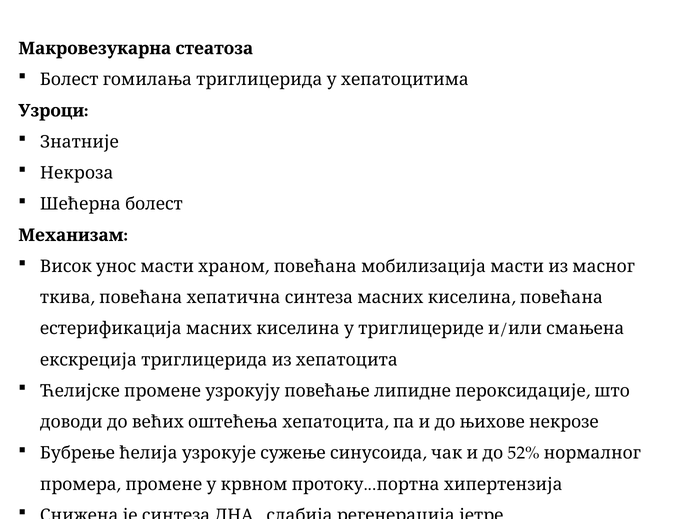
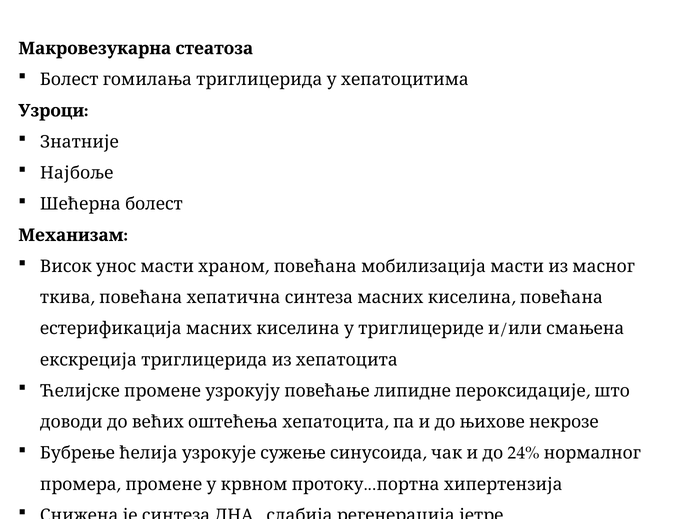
Некроза: Некроза -> Најбоље
52%: 52% -> 24%
